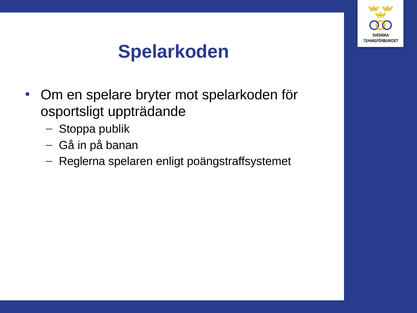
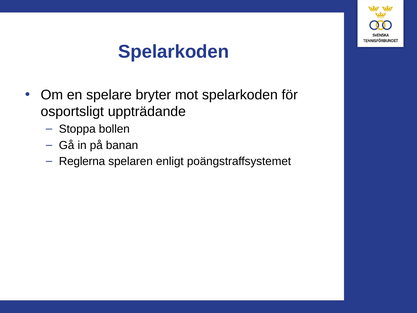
publik: publik -> bollen
